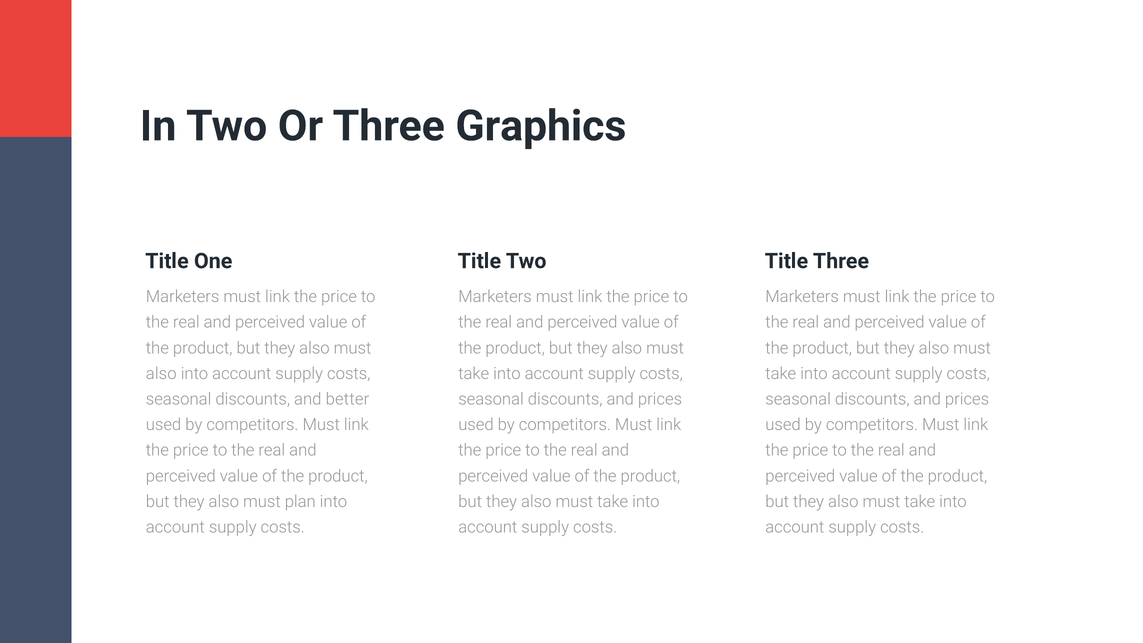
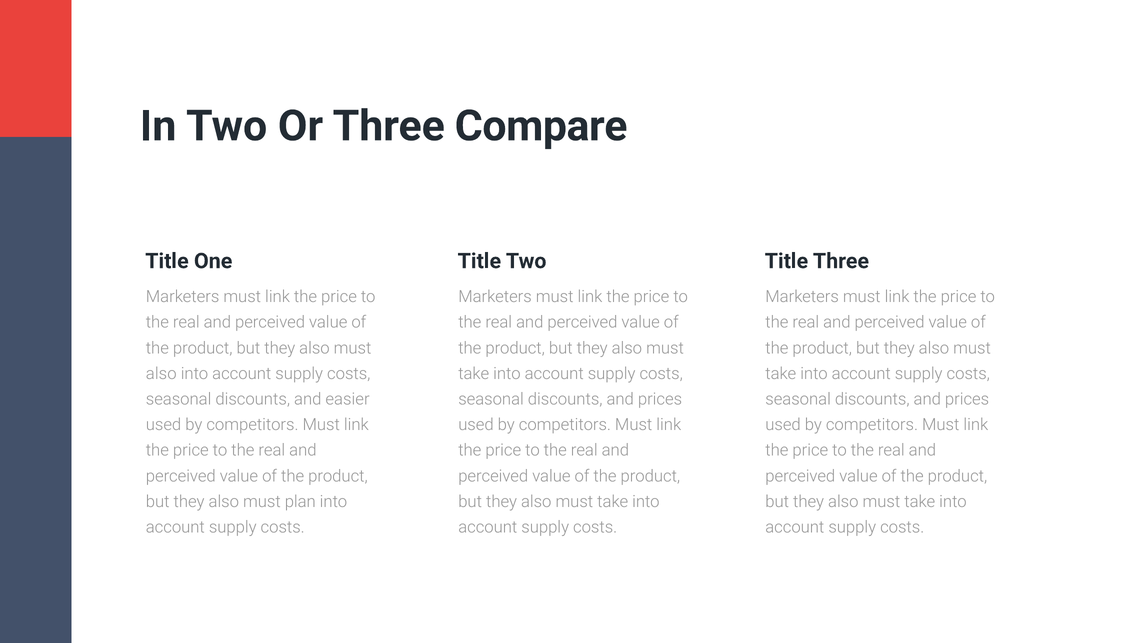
Graphics: Graphics -> Compare
better: better -> easier
